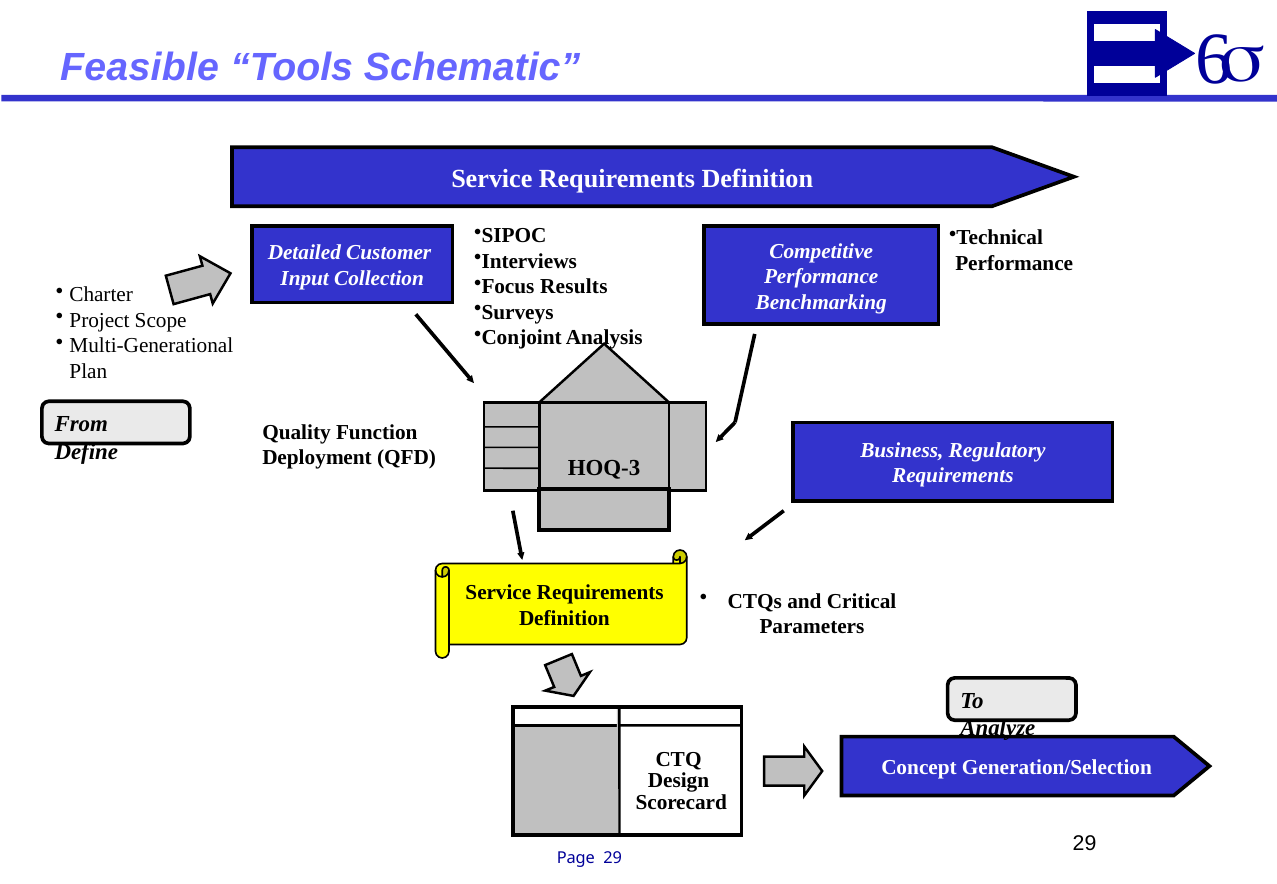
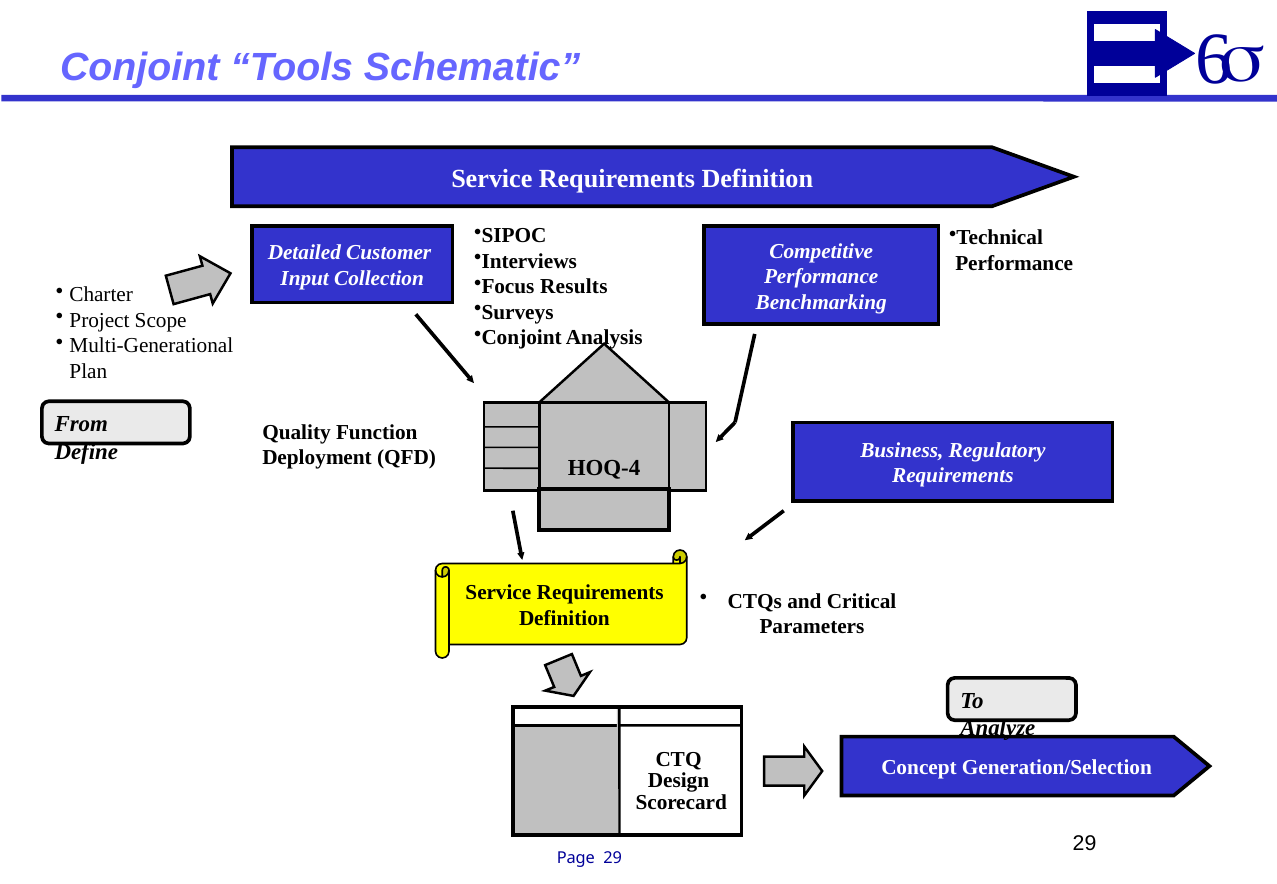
Feasible at (140, 68): Feasible -> Conjoint
HOQ-3: HOQ-3 -> HOQ-4
